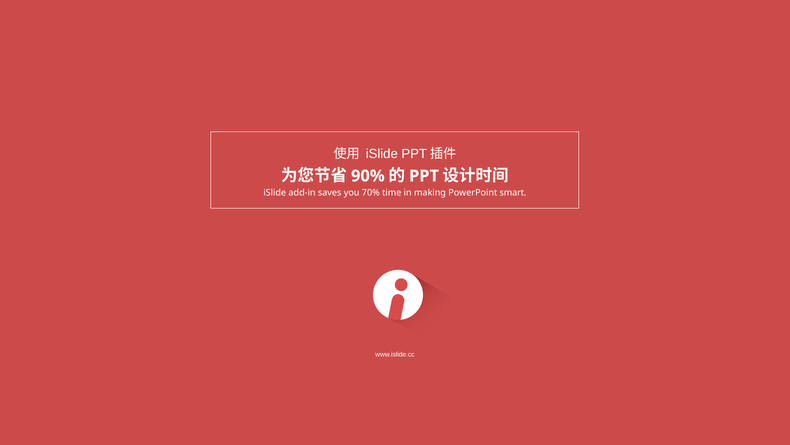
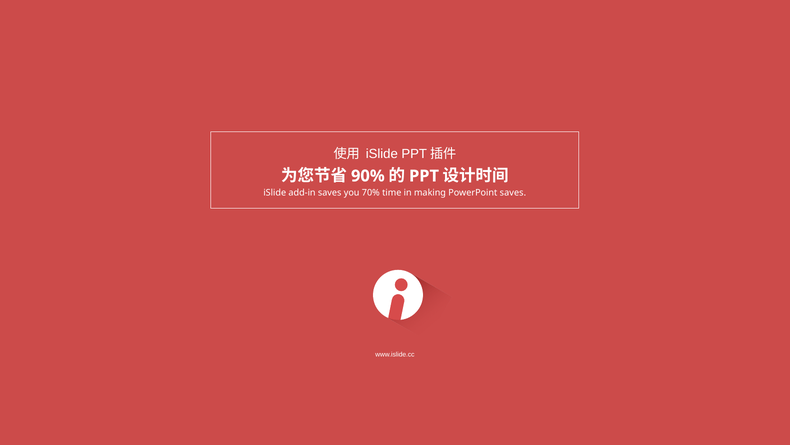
PowerPoint smart: smart -> saves
